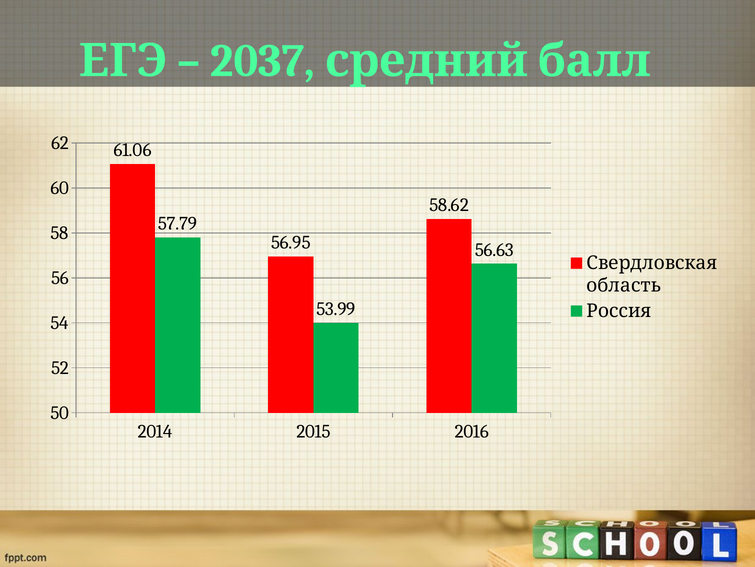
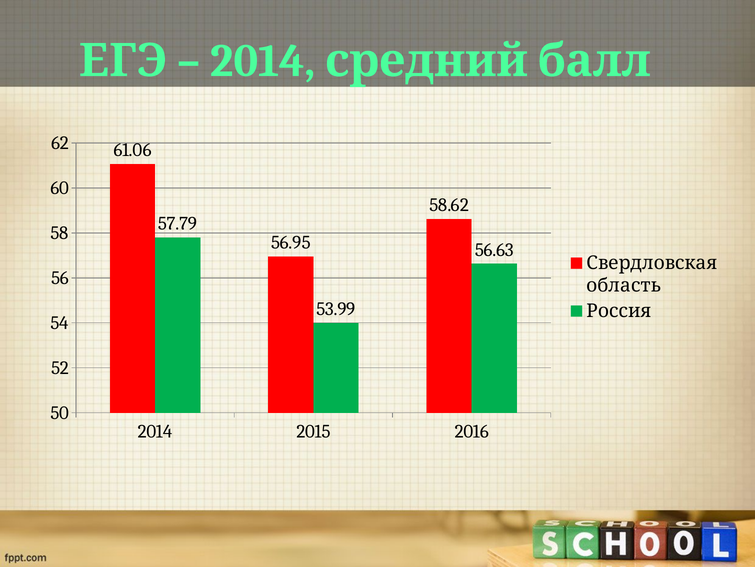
2037 at (263, 61): 2037 -> 2014
